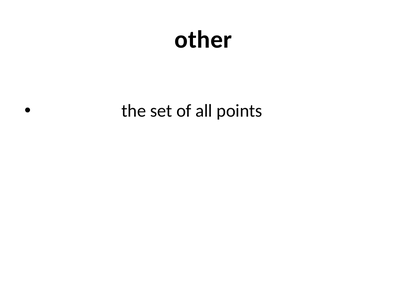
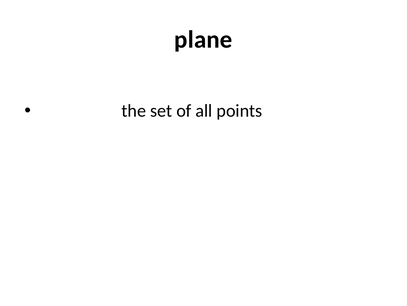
other: other -> plane
